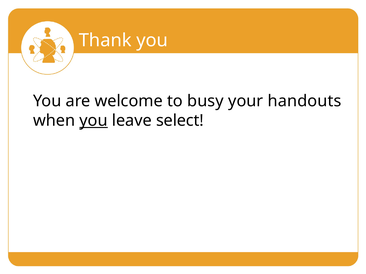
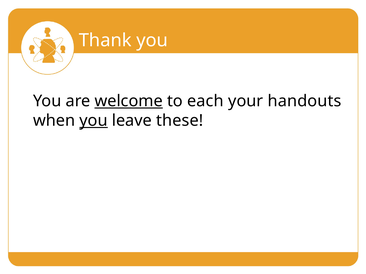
welcome underline: none -> present
busy: busy -> each
select: select -> these
